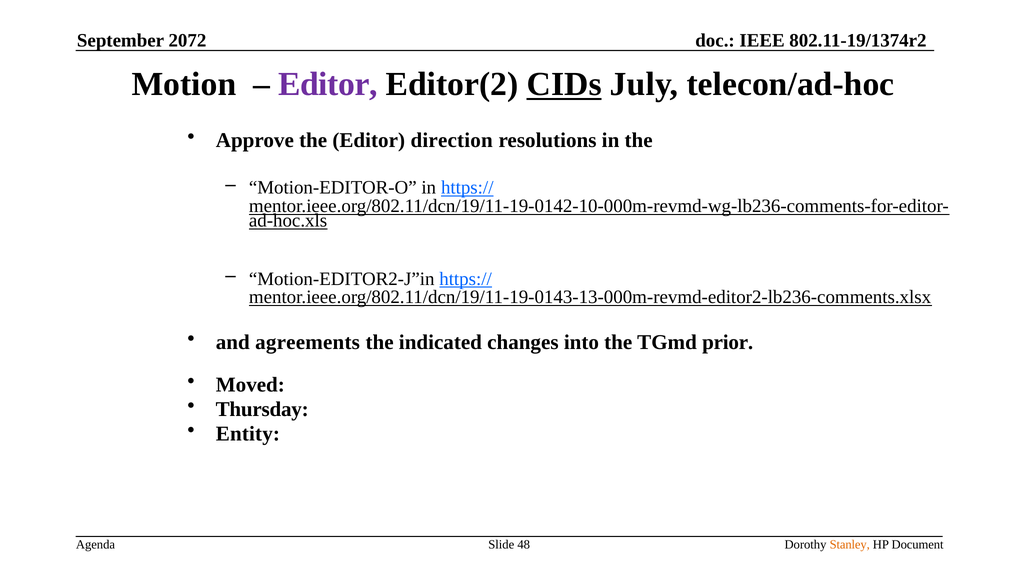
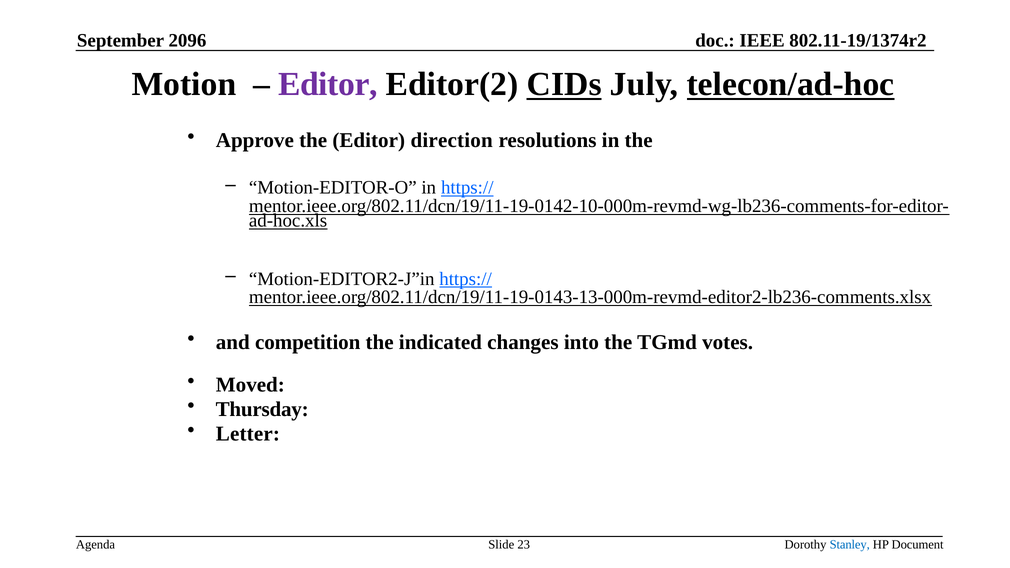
2072: 2072 -> 2096
telecon/ad-hoc underline: none -> present
agreements: agreements -> competition
prior: prior -> votes
Entity: Entity -> Letter
48: 48 -> 23
Stanley colour: orange -> blue
